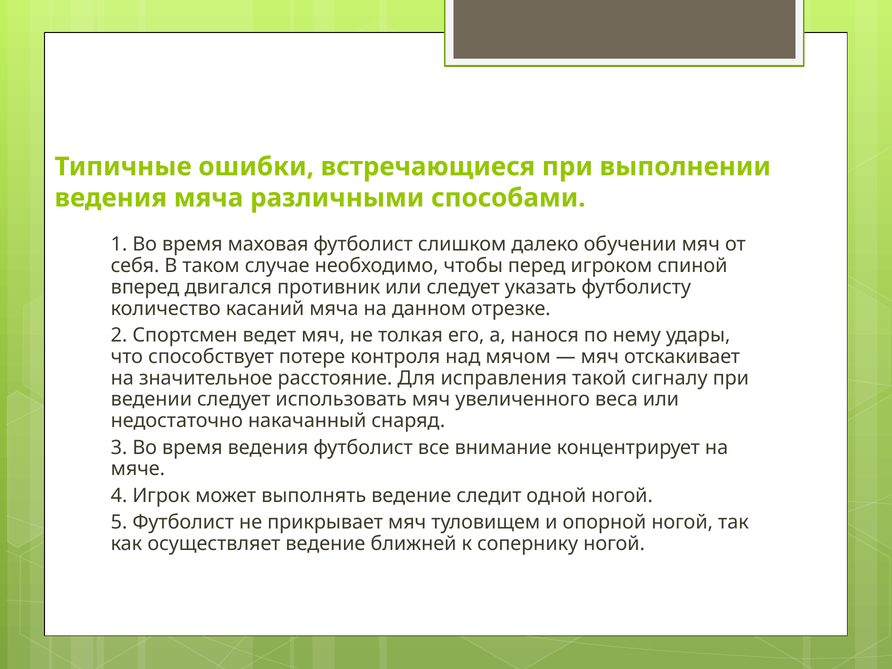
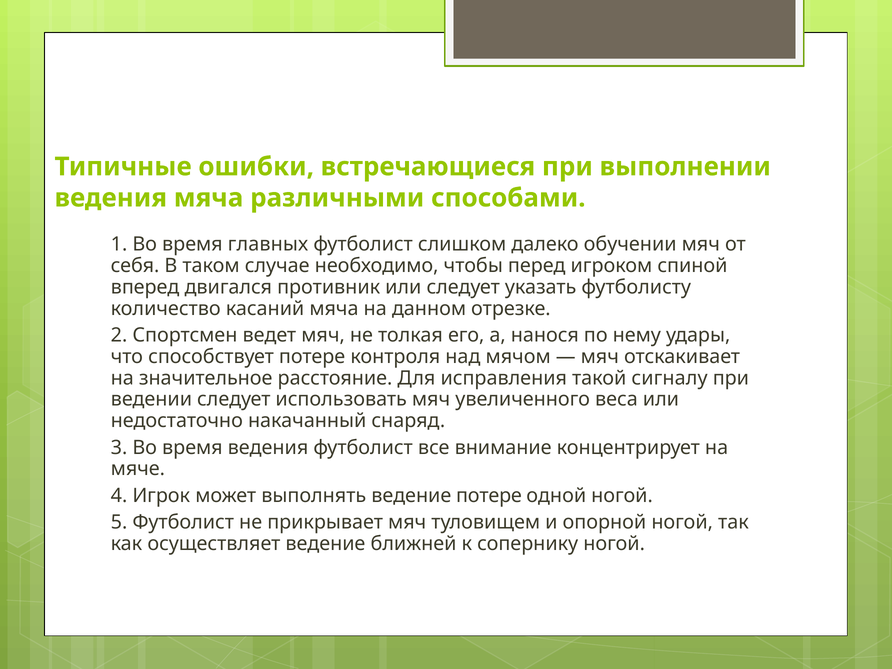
маховая: маховая -> главных
ведение следит: следит -> потере
